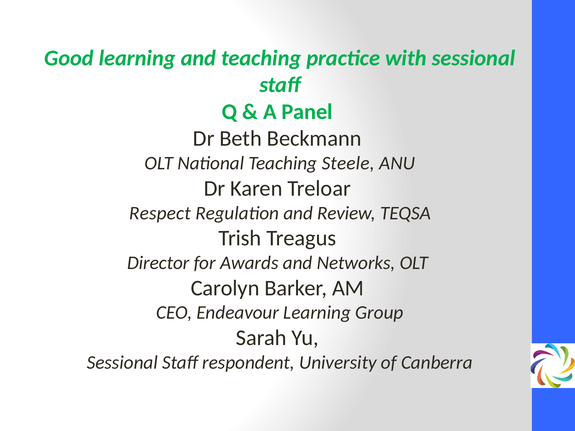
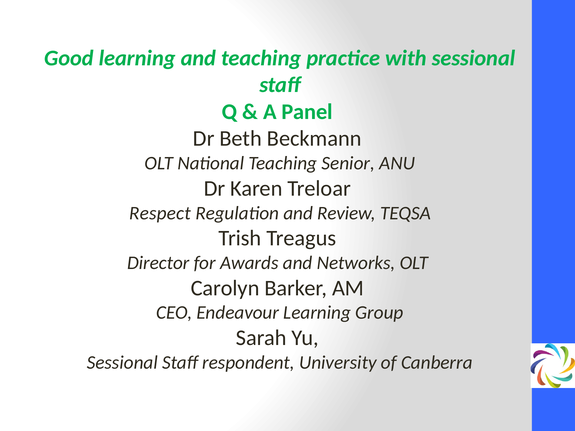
Steele: Steele -> Senior
